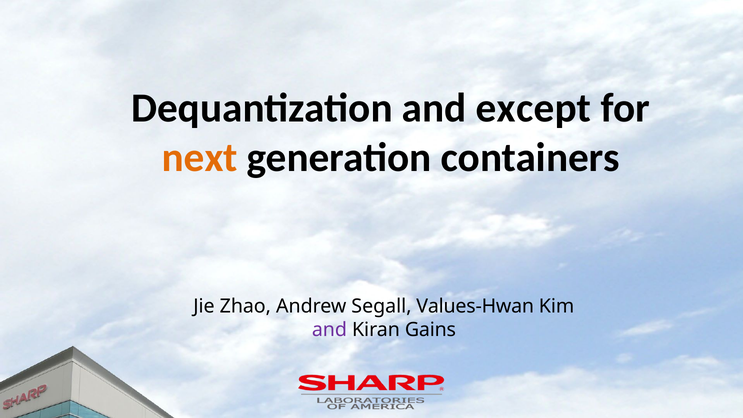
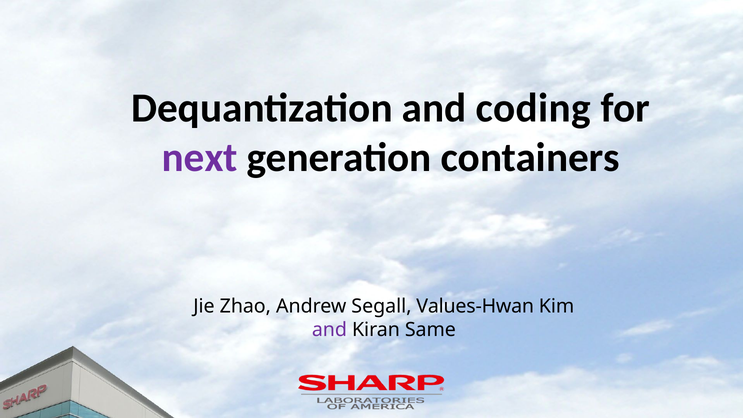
except: except -> coding
next colour: orange -> purple
Gains: Gains -> Same
